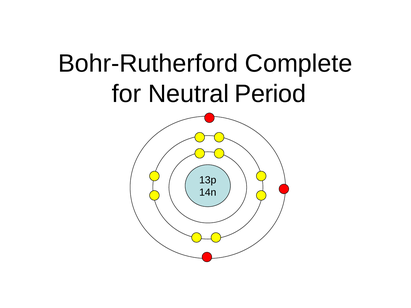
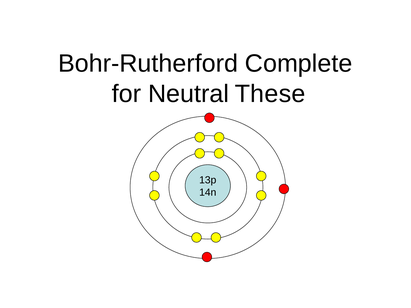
Period: Period -> These
